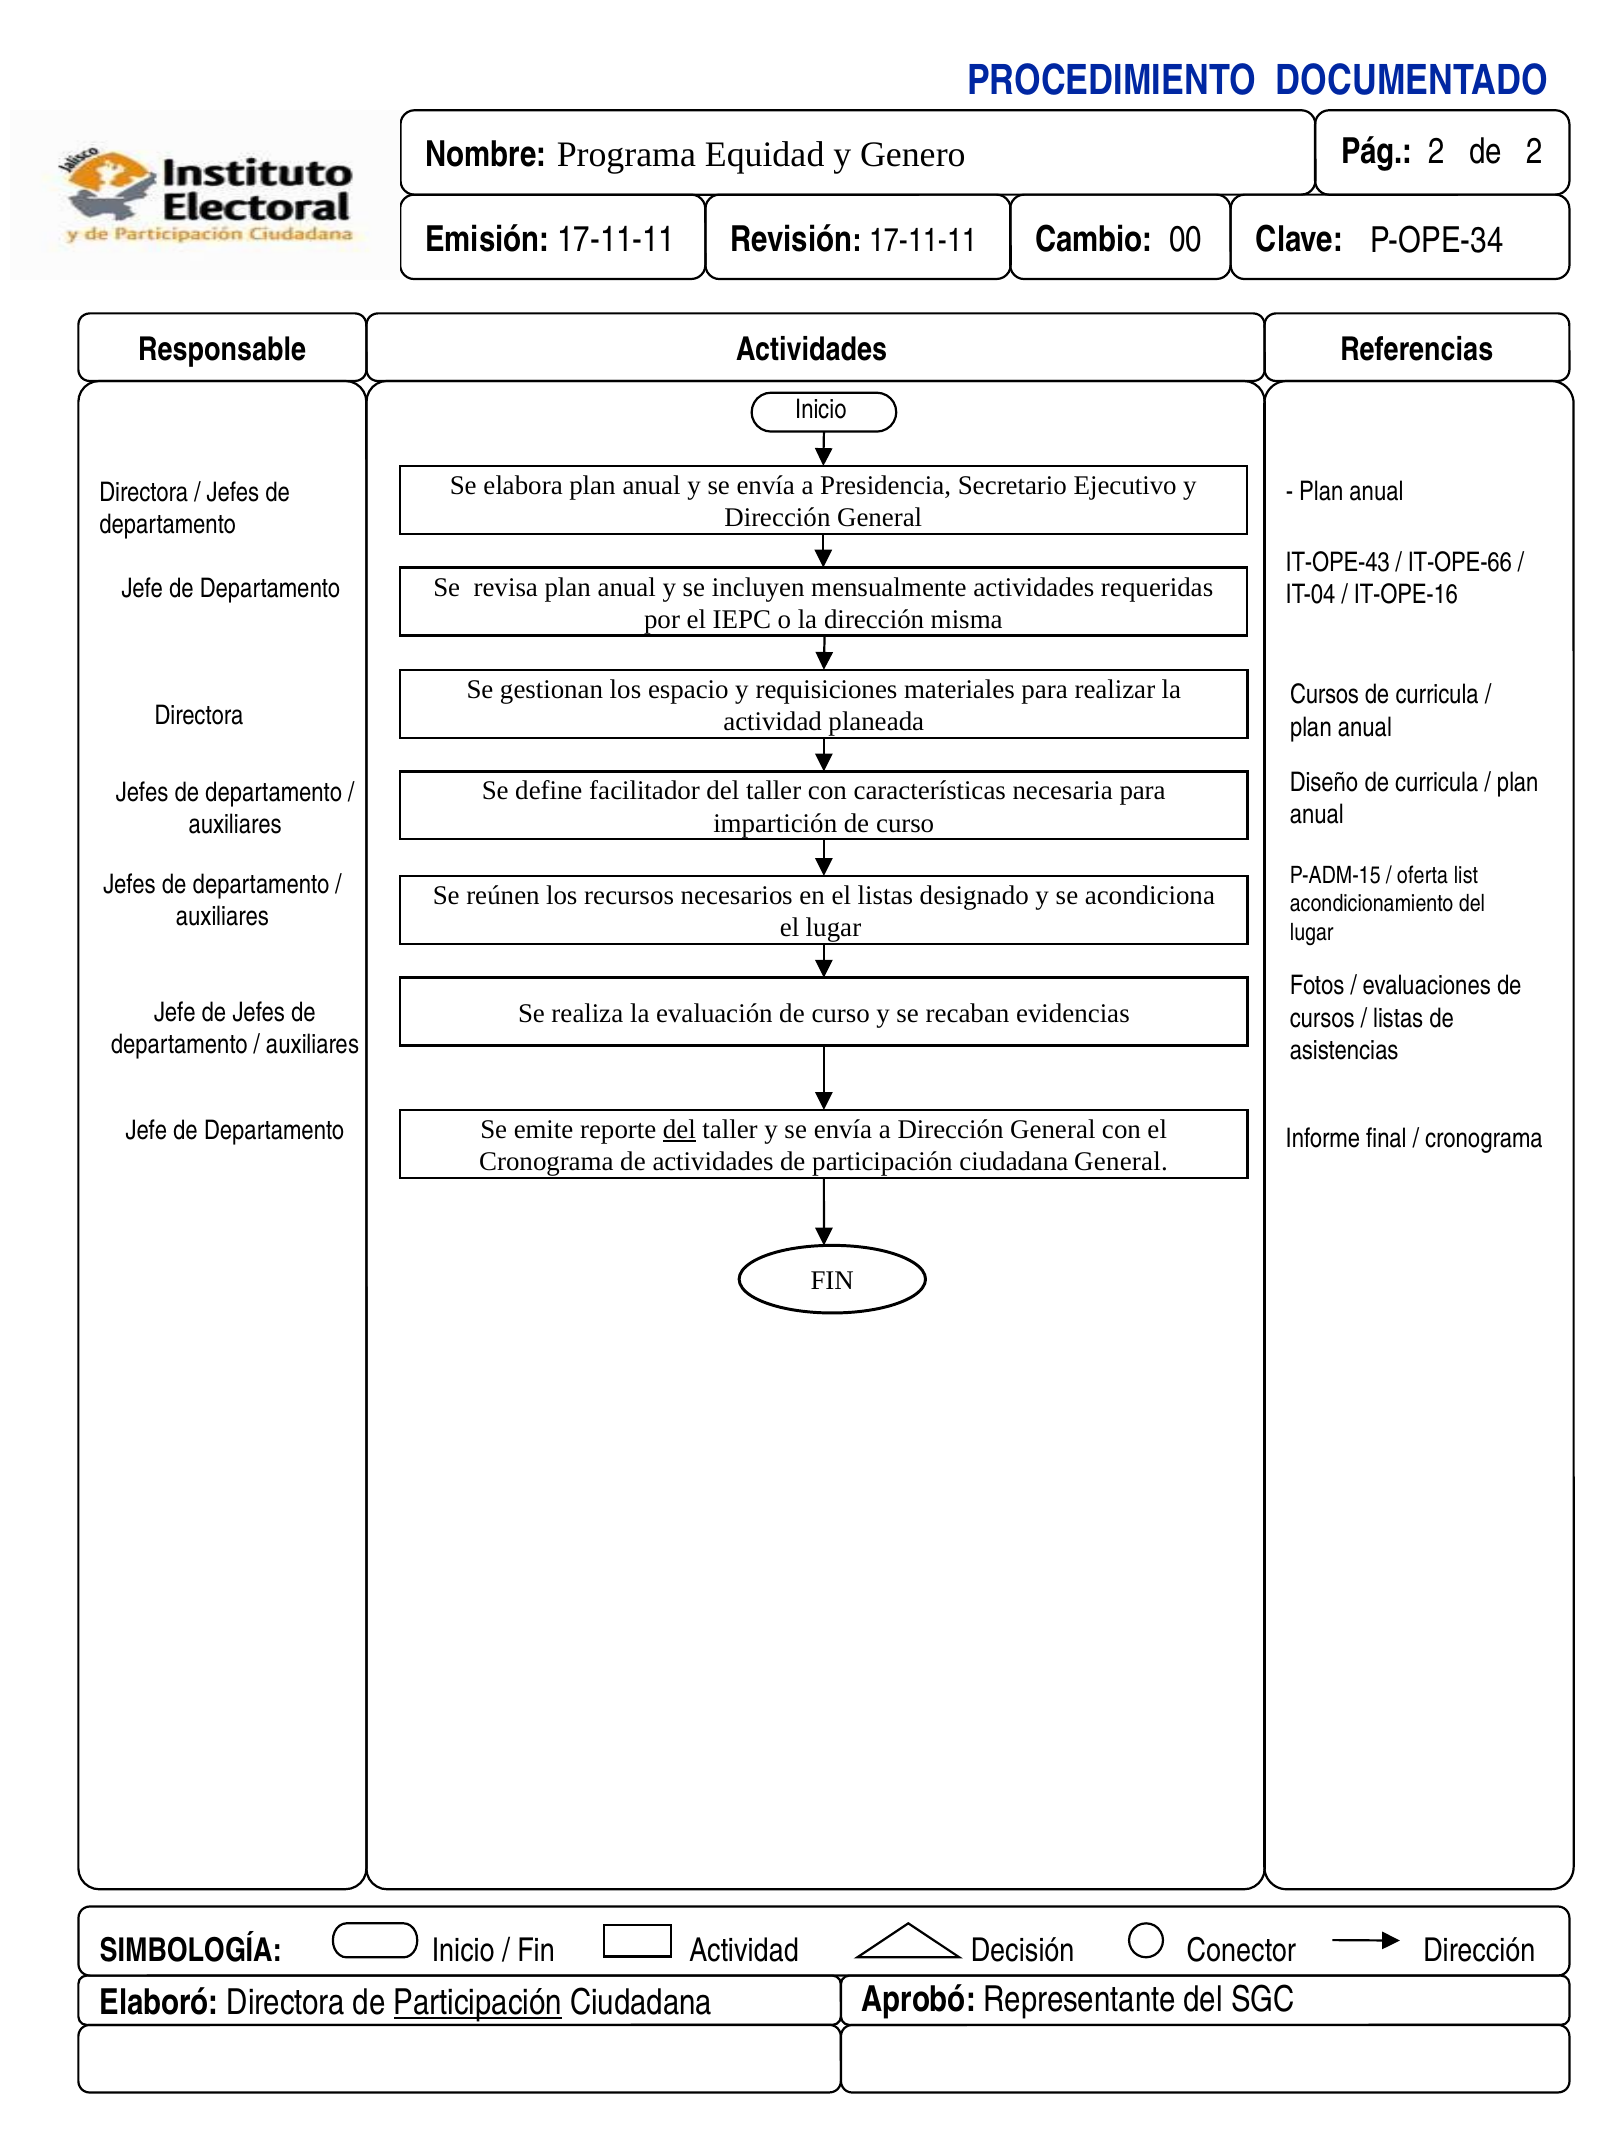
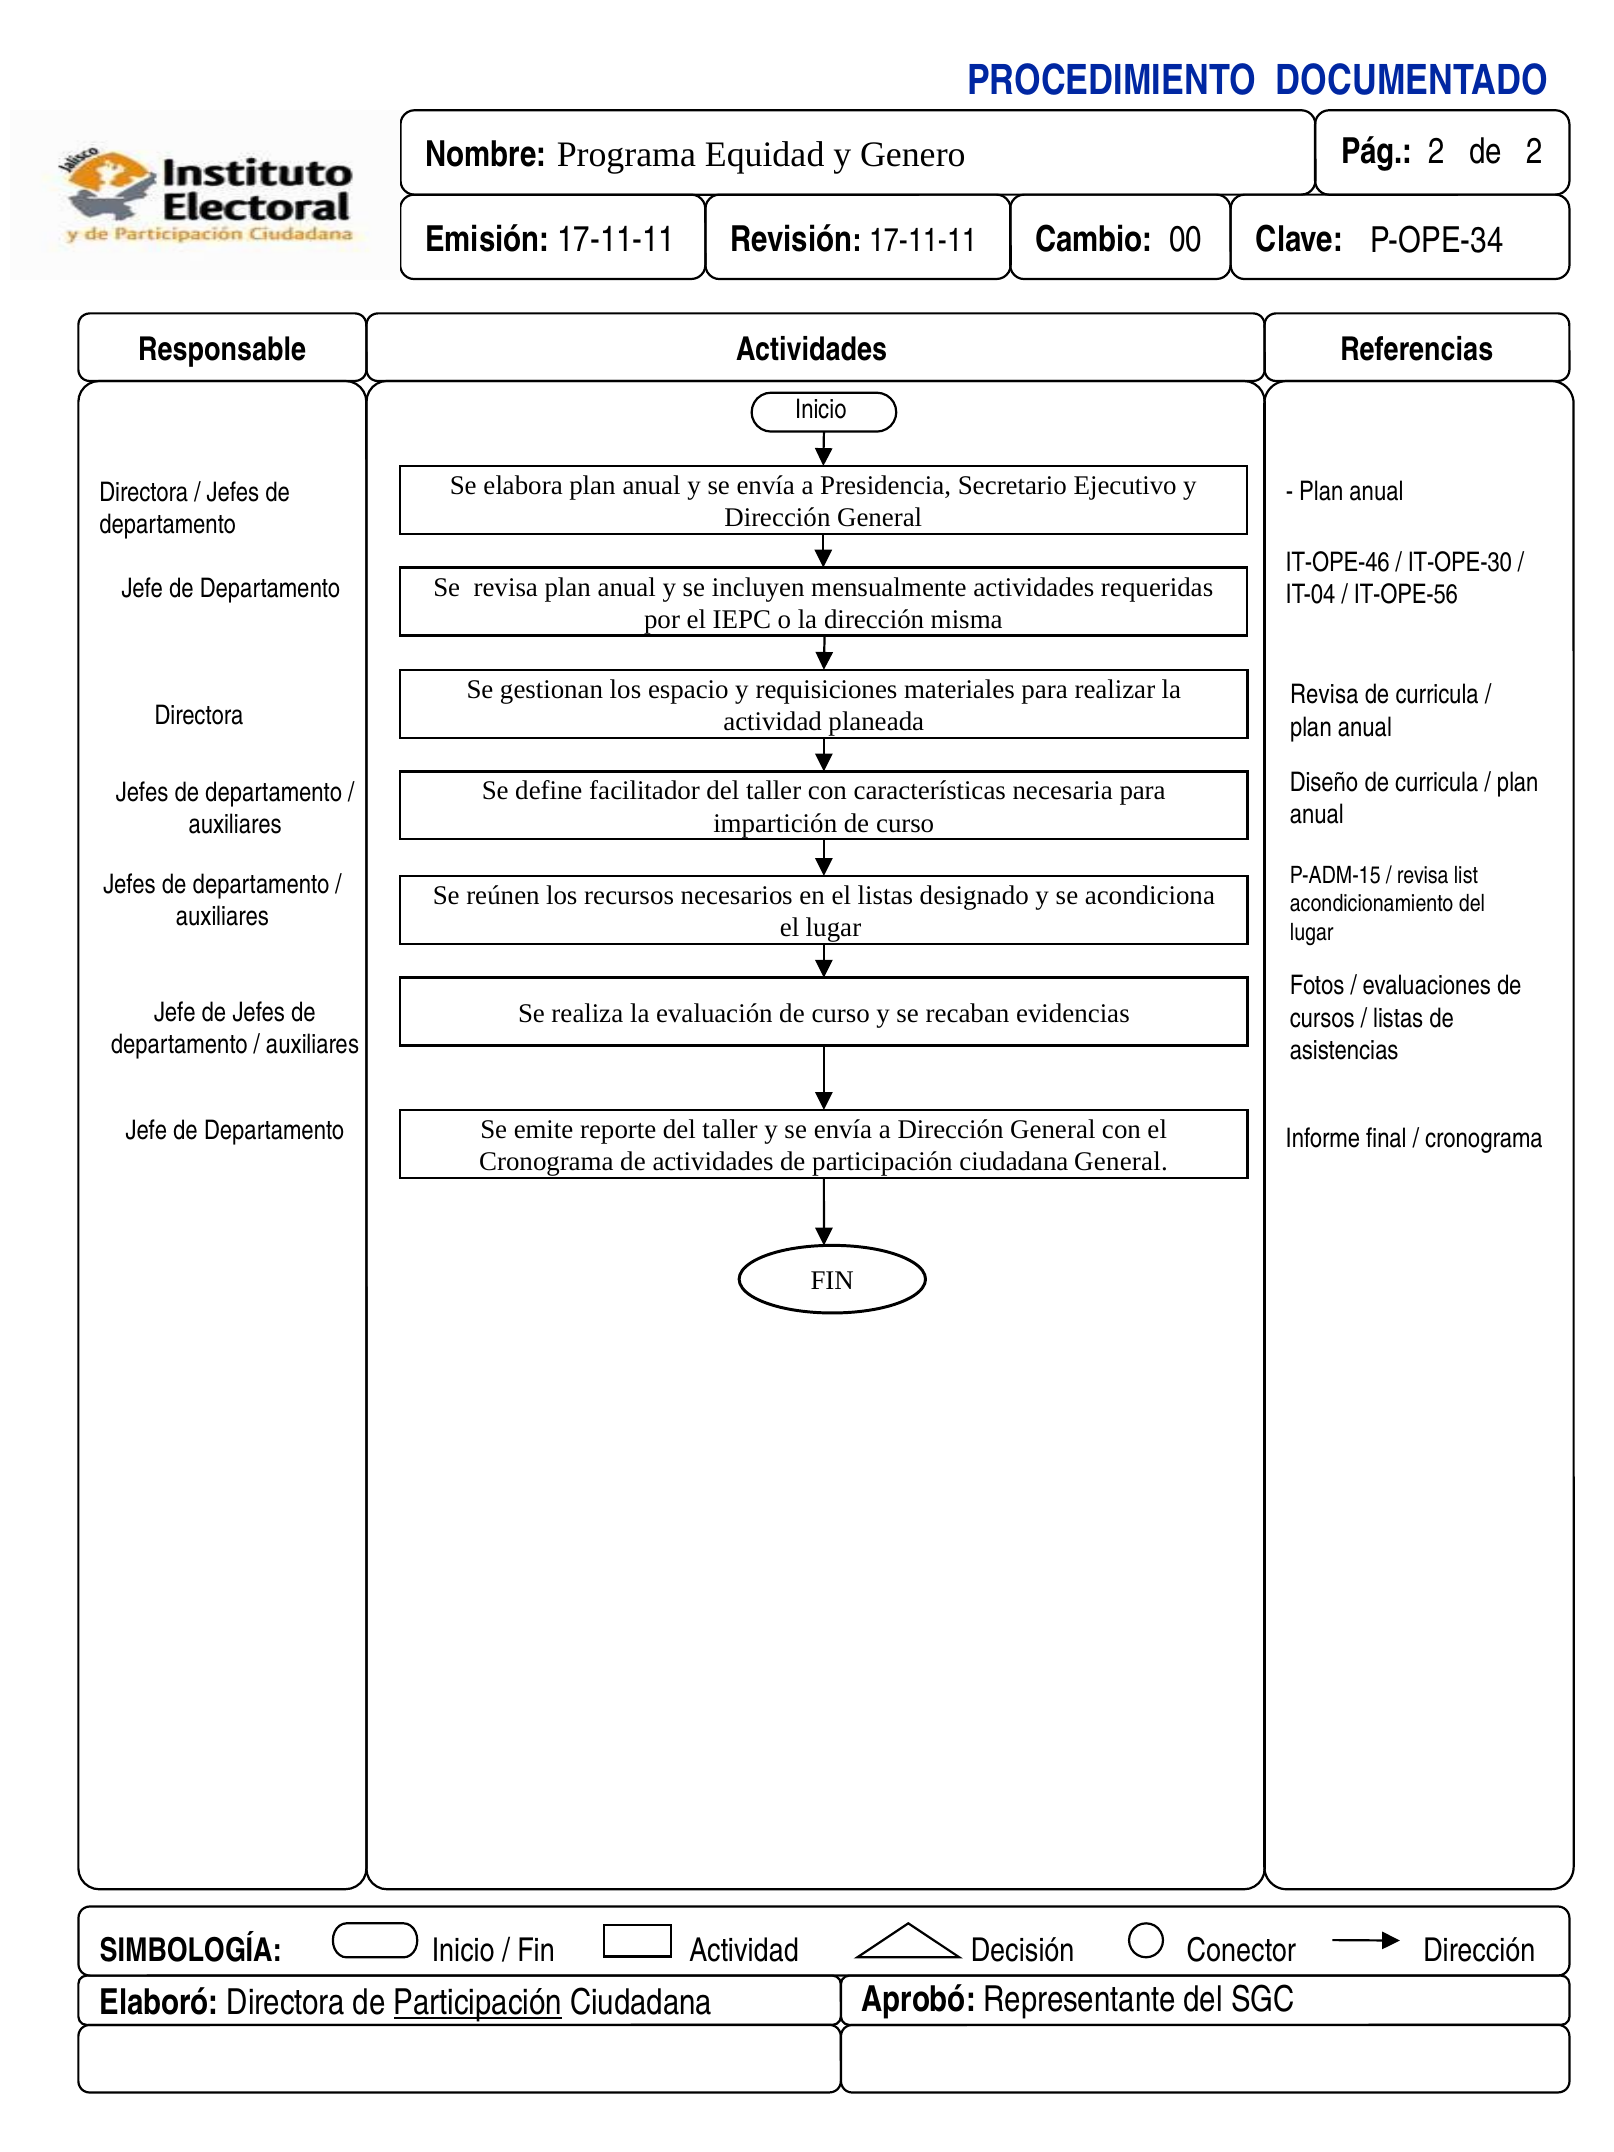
IT-OPE-43: IT-OPE-43 -> IT-OPE-46
IT-OPE-66: IT-OPE-66 -> IT-OPE-30
IT-OPE-16: IT-OPE-16 -> IT-OPE-56
Cursos at (1325, 695): Cursos -> Revisa
oferta at (1423, 875): oferta -> revisa
del at (679, 1130) underline: present -> none
